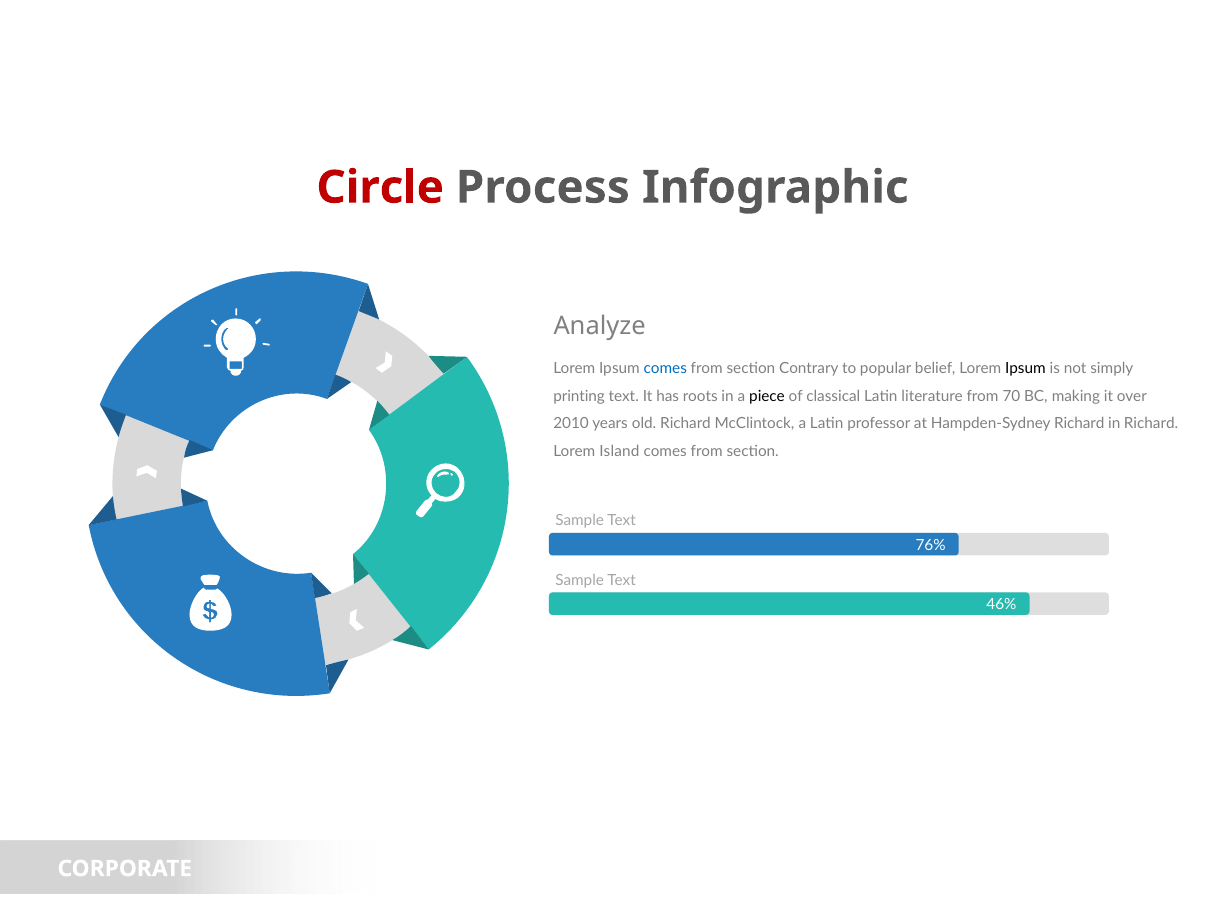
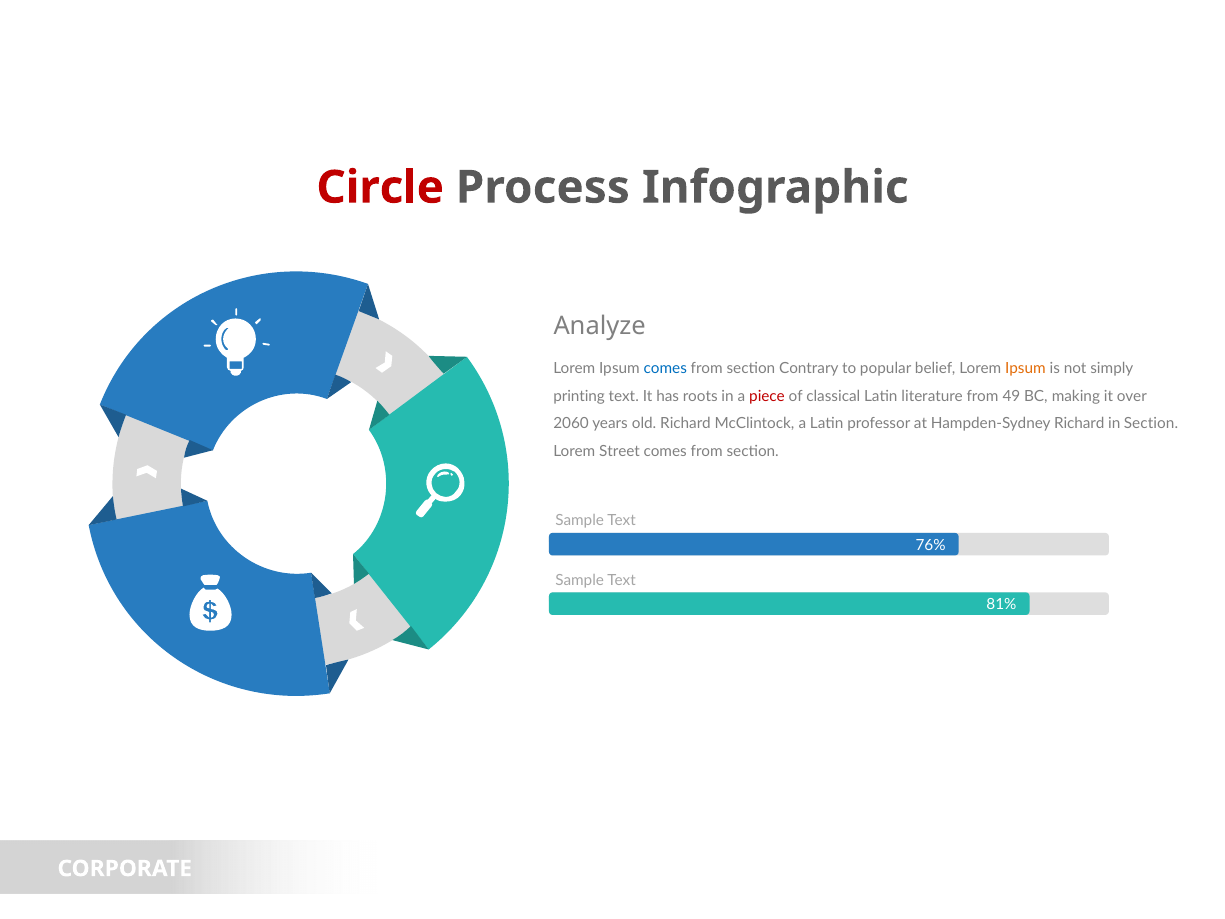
Ipsum at (1025, 368) colour: black -> orange
piece colour: black -> red
70: 70 -> 49
2010: 2010 -> 2060
in Richard: Richard -> Section
Island: Island -> Street
46%: 46% -> 81%
